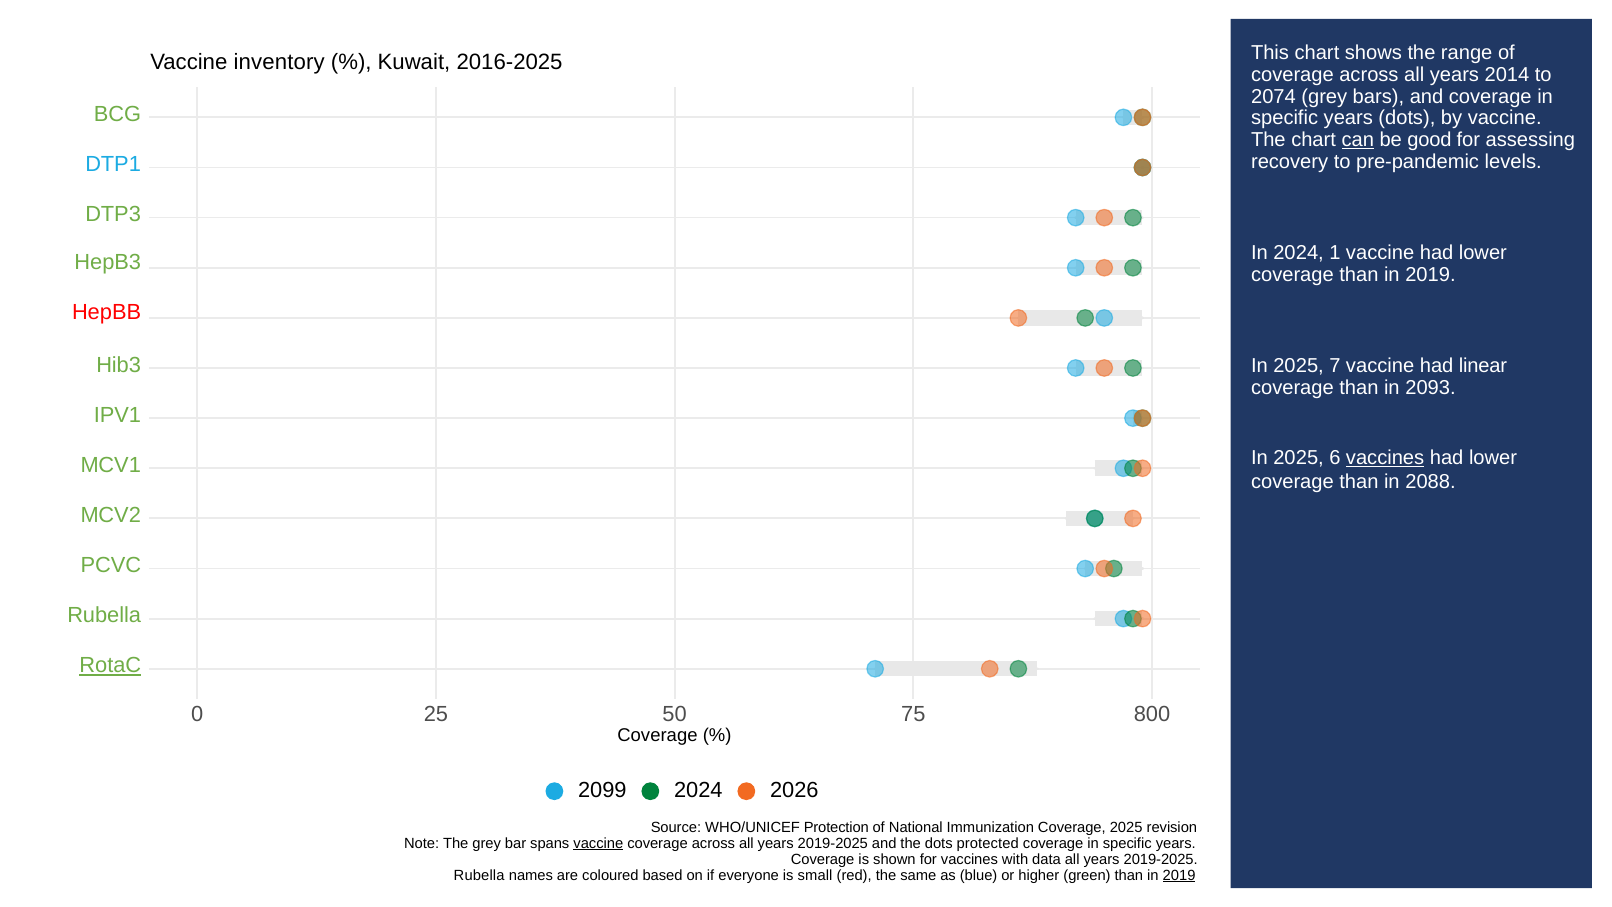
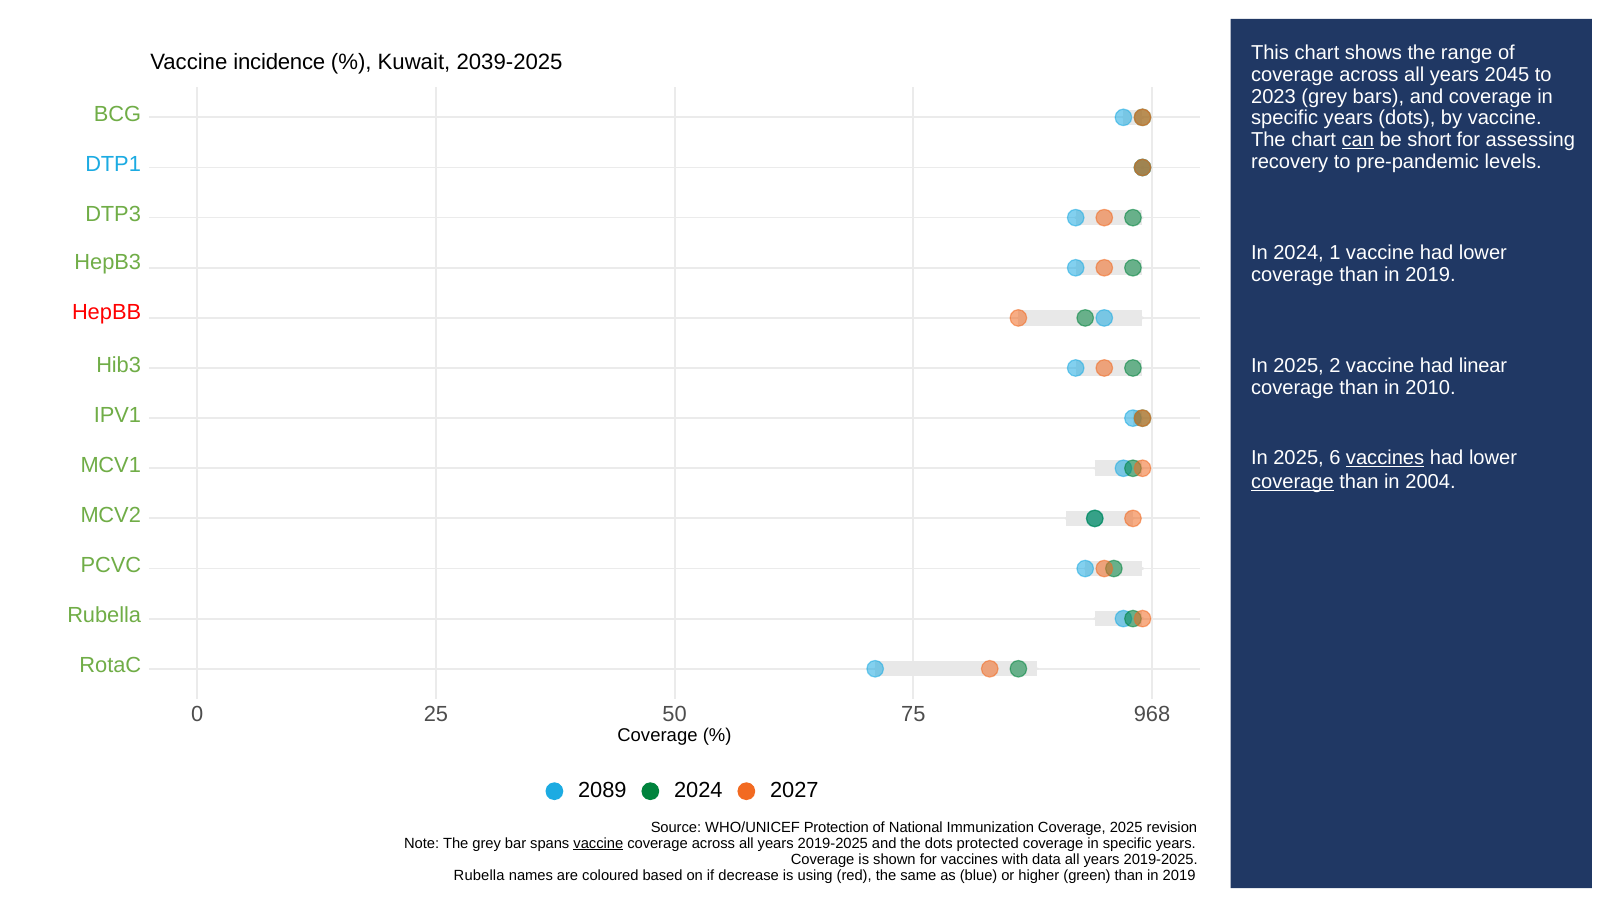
inventory: inventory -> incidence
2016-2025: 2016-2025 -> 2039-2025
2014: 2014 -> 2045
2074: 2074 -> 2023
good: good -> short
7: 7 -> 2
2093: 2093 -> 2010
coverage at (1292, 482) underline: none -> present
2088: 2088 -> 2004
RotaC underline: present -> none
800: 800 -> 968
2099: 2099 -> 2089
2026: 2026 -> 2027
everyone: everyone -> decrease
small: small -> using
2019 at (1179, 875) underline: present -> none
